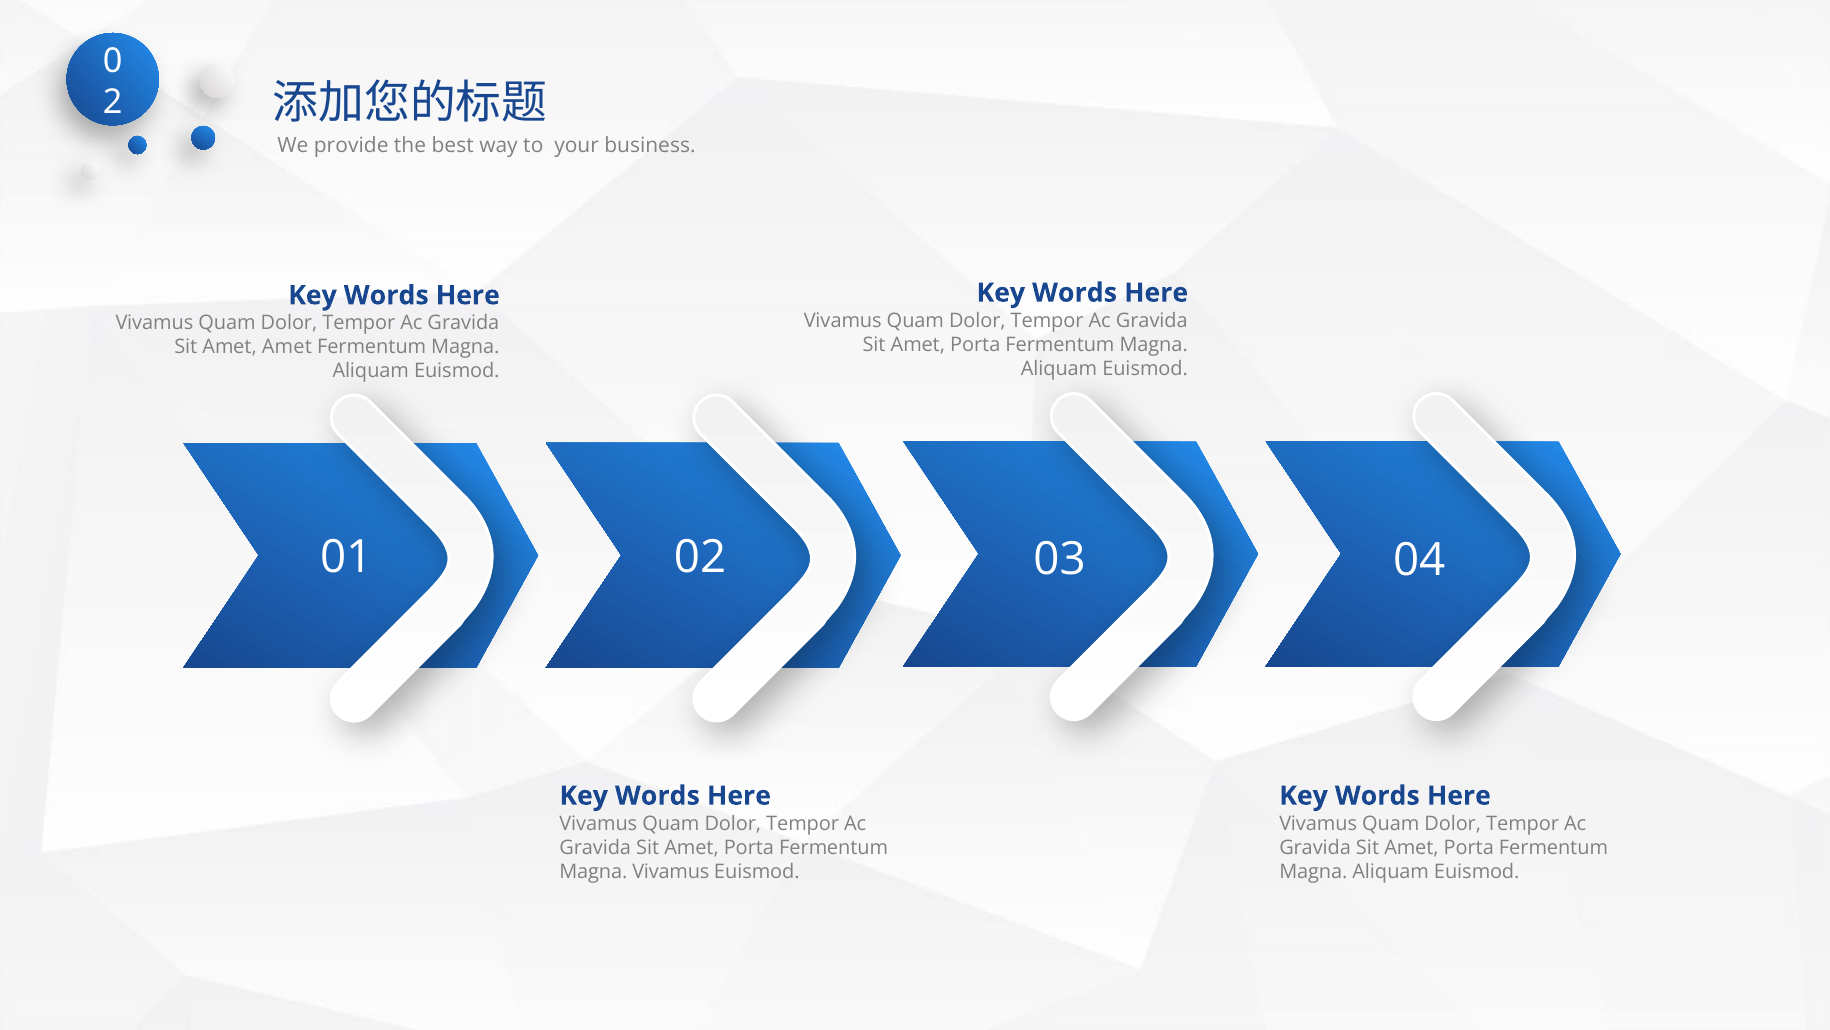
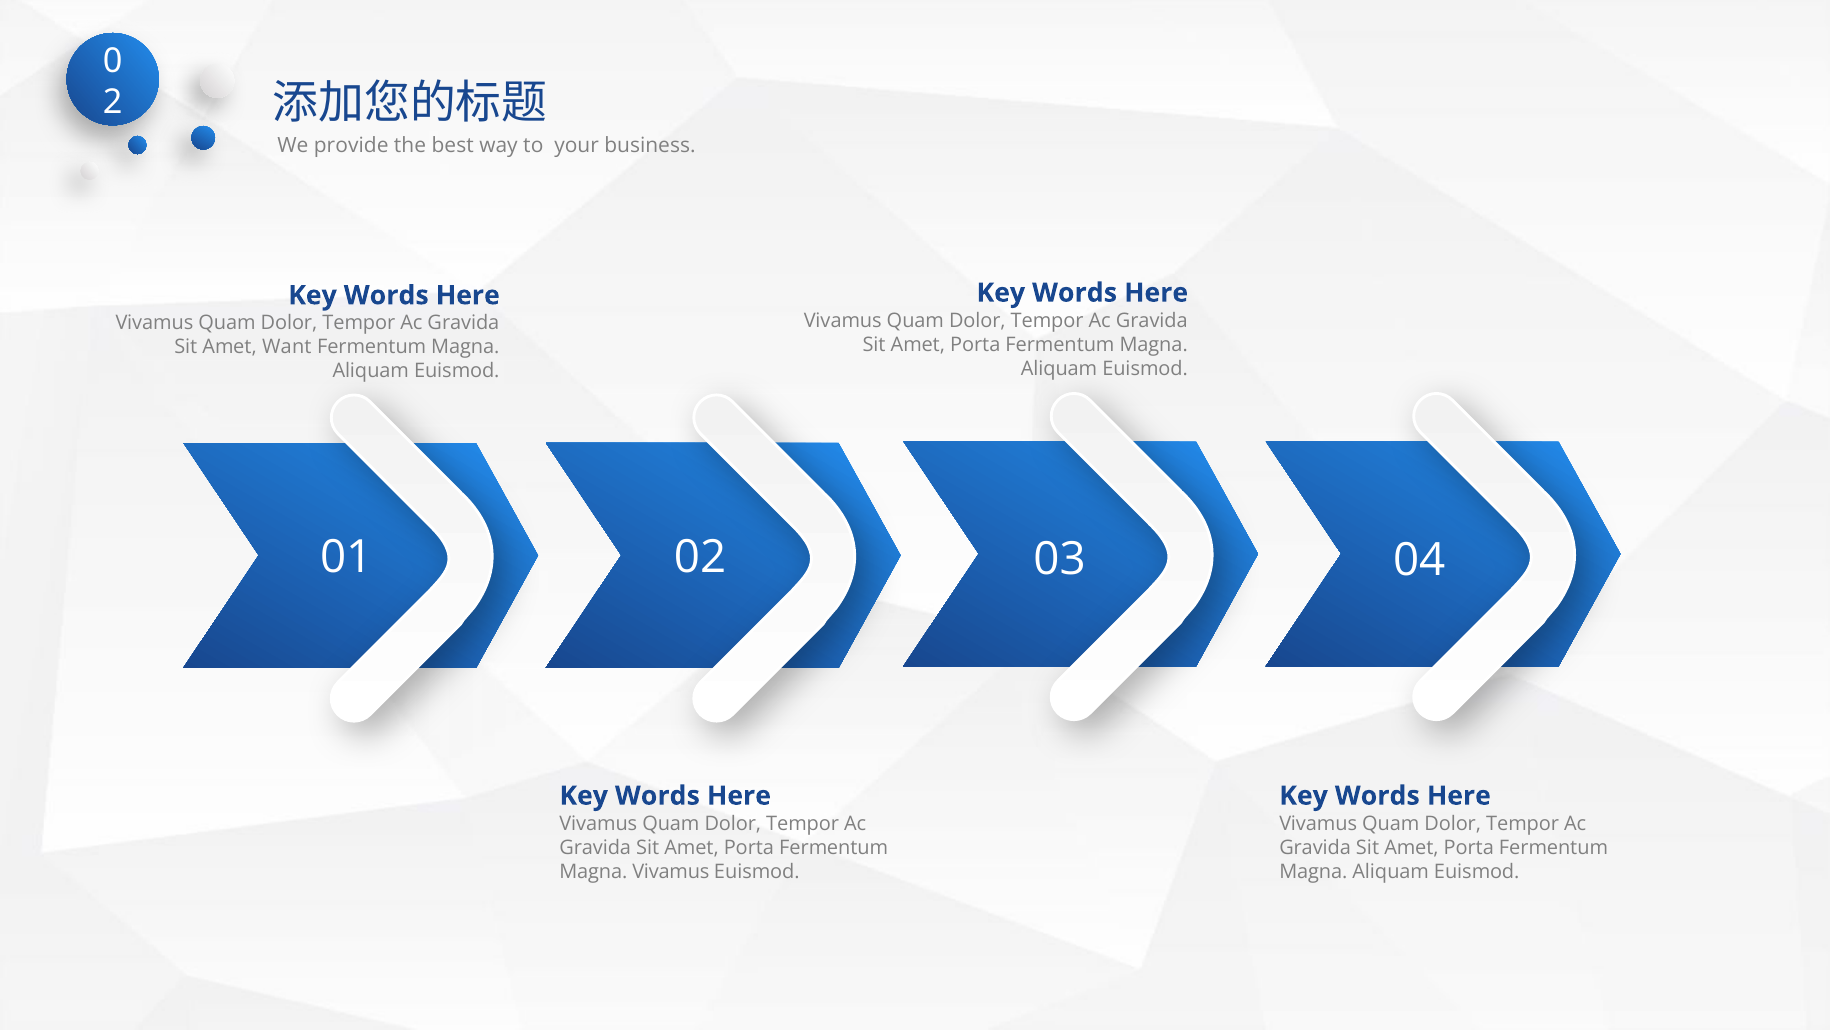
Amet Amet: Amet -> Want
